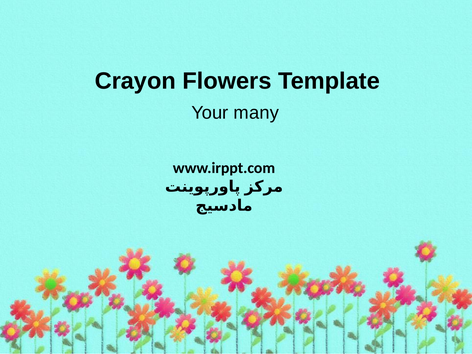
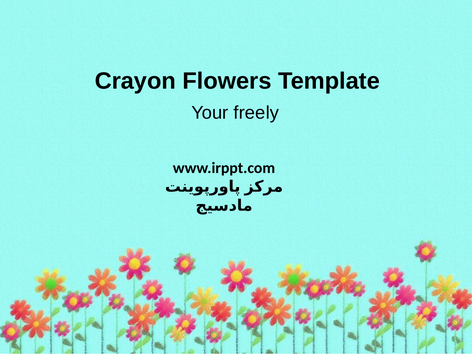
many: many -> freely
